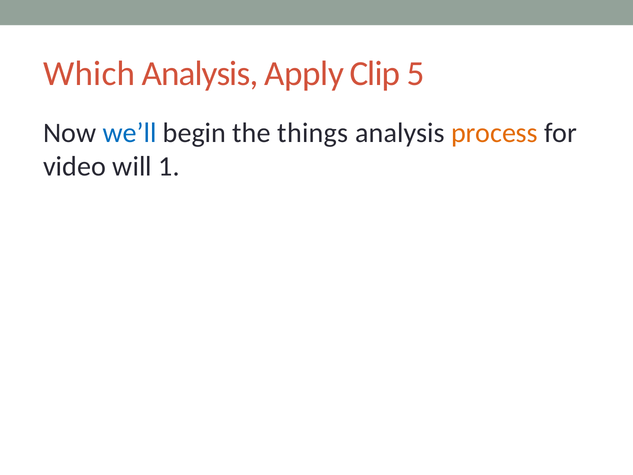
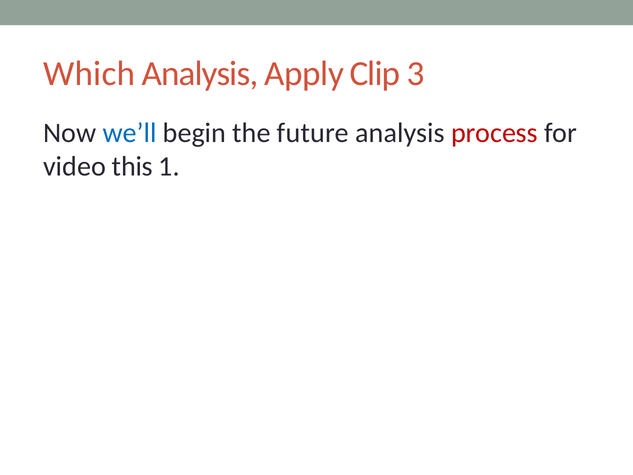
5: 5 -> 3
things: things -> future
process colour: orange -> red
will: will -> this
